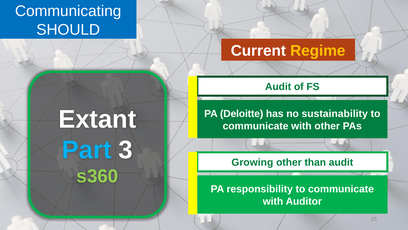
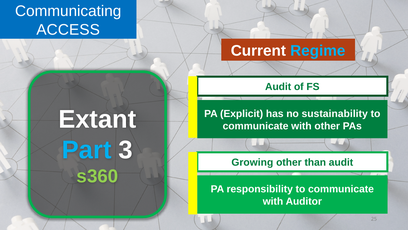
SHOULD: SHOULD -> ACCESS
Regime colour: yellow -> light blue
Deloitte: Deloitte -> Explicit
